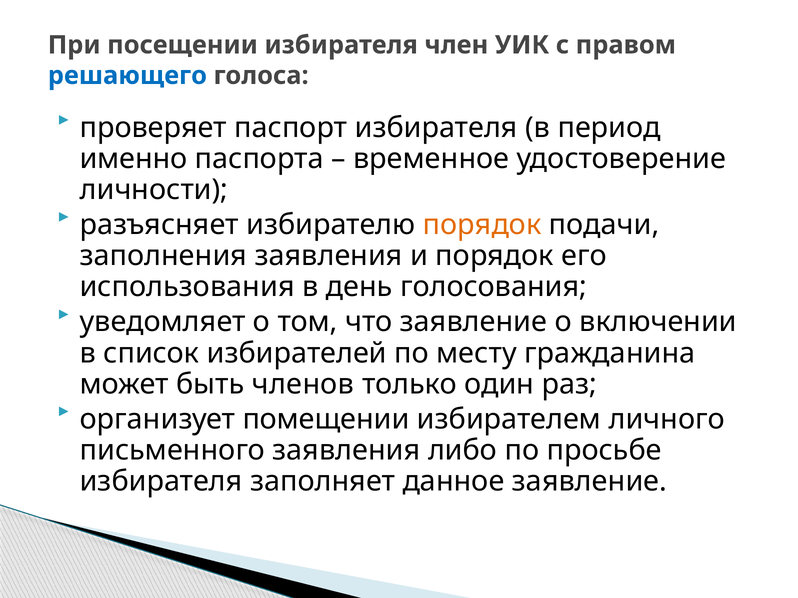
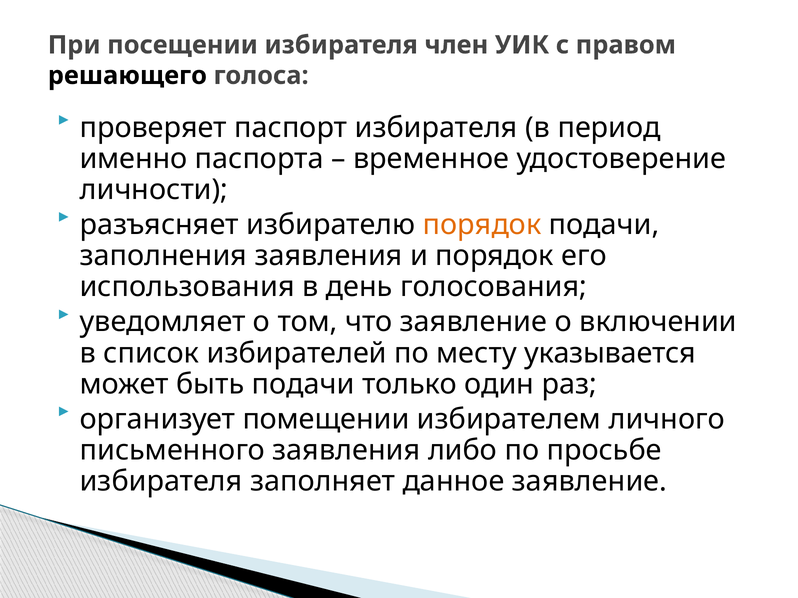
решающего colour: blue -> black
гражданина: гражданина -> указывается
быть членов: членов -> подачи
